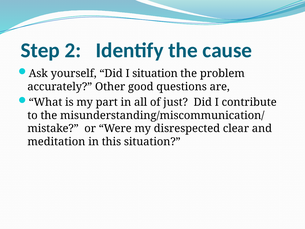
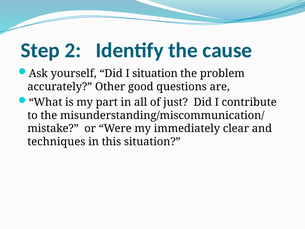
disrespected: disrespected -> immediately
meditation: meditation -> techniques
